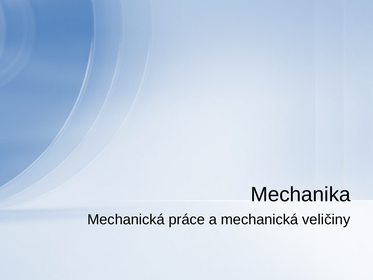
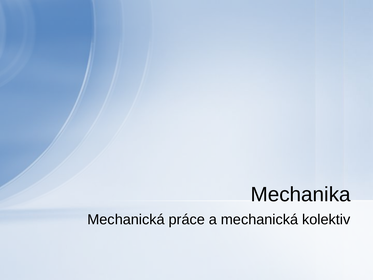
veličiny: veličiny -> kolektiv
